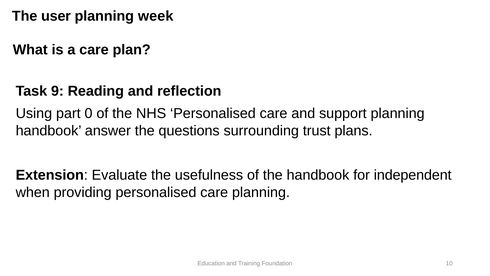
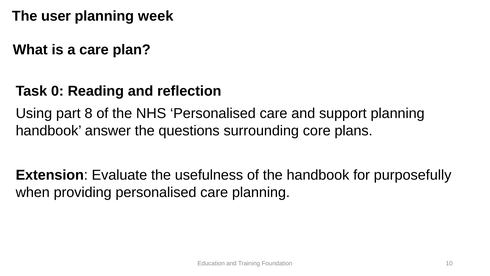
9: 9 -> 0
0: 0 -> 8
trust: trust -> core
independent: independent -> purposefully
